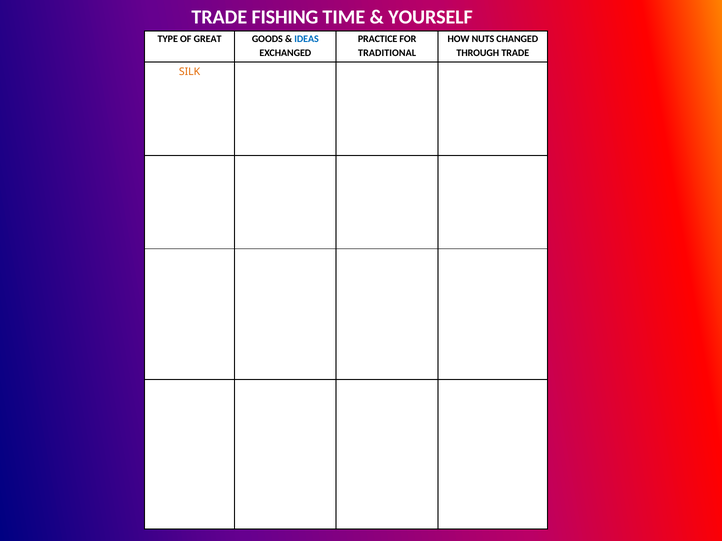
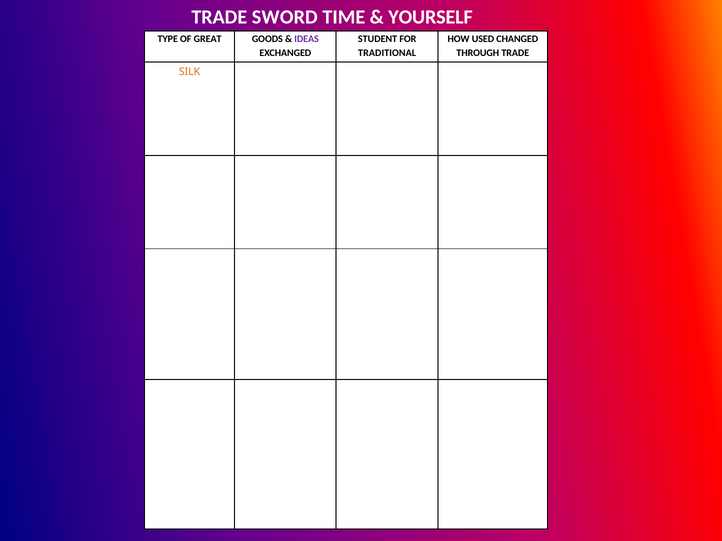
FISHING: FISHING -> SWORD
IDEAS colour: blue -> purple
PRACTICE: PRACTICE -> STUDENT
NUTS: NUTS -> USED
